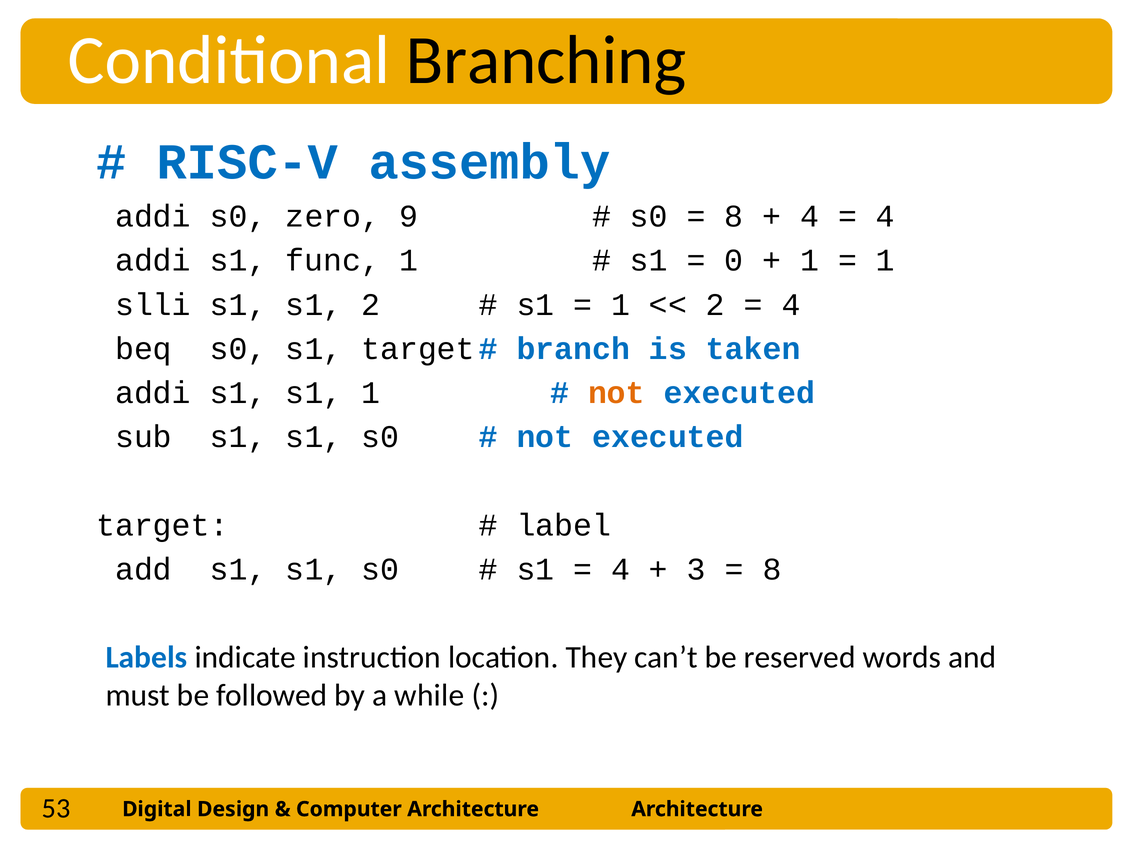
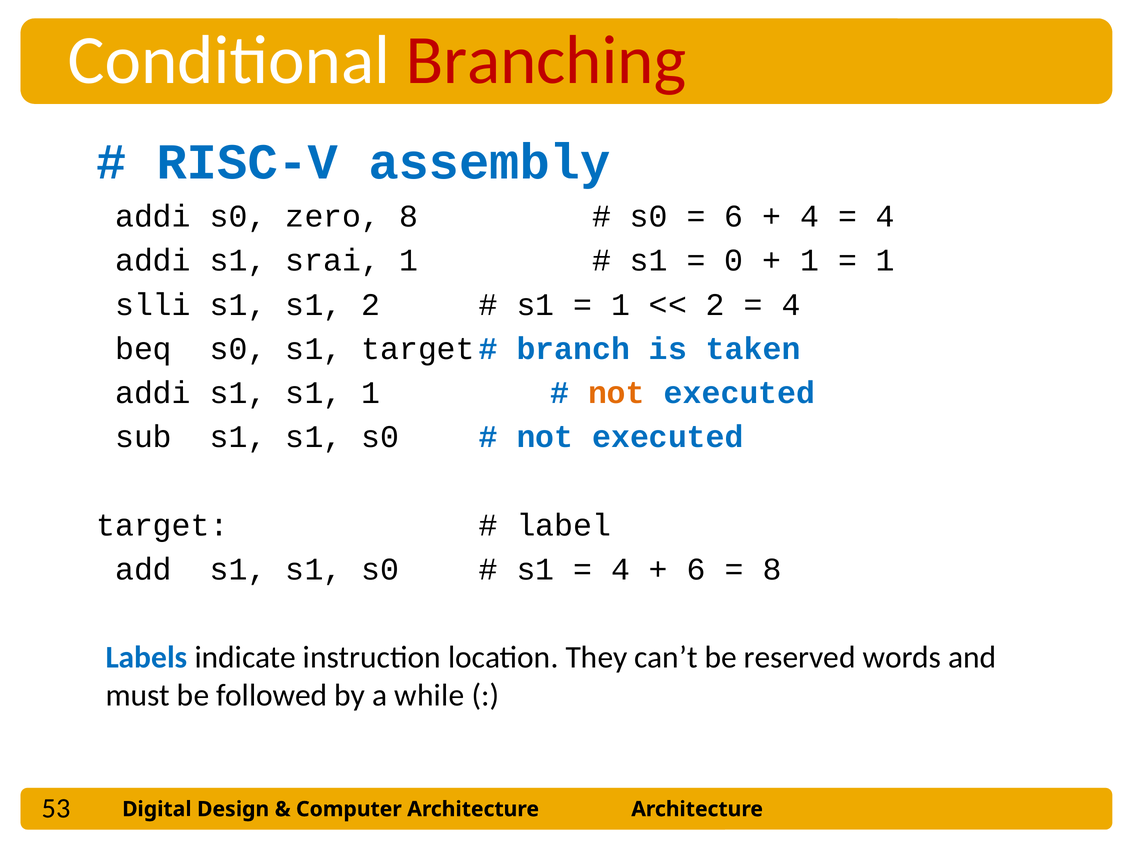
Branching colour: black -> red
zero 9: 9 -> 8
8 at (734, 216): 8 -> 6
func: func -> srai
3 at (696, 569): 3 -> 6
